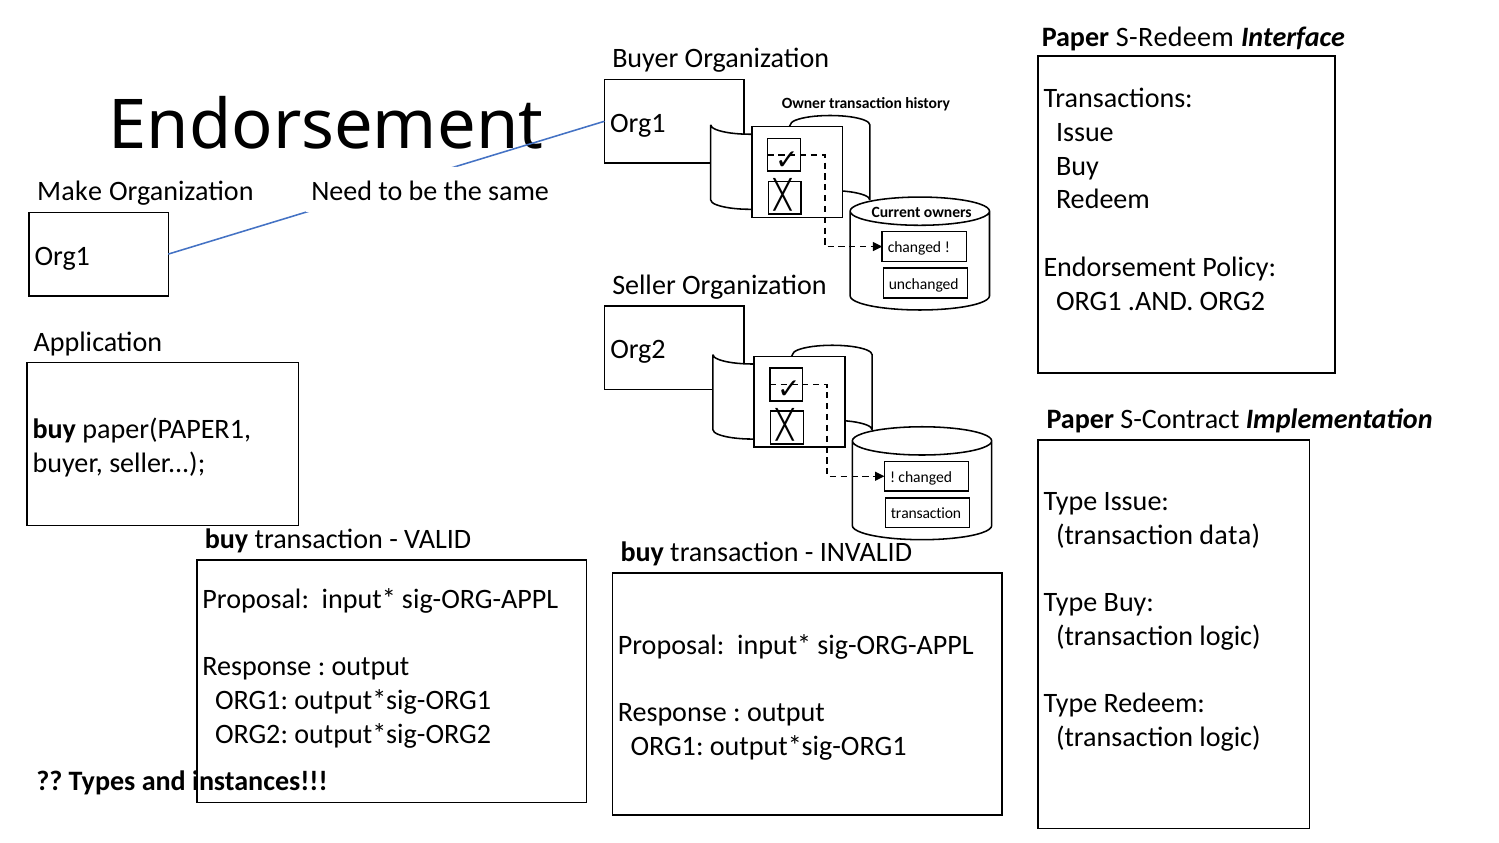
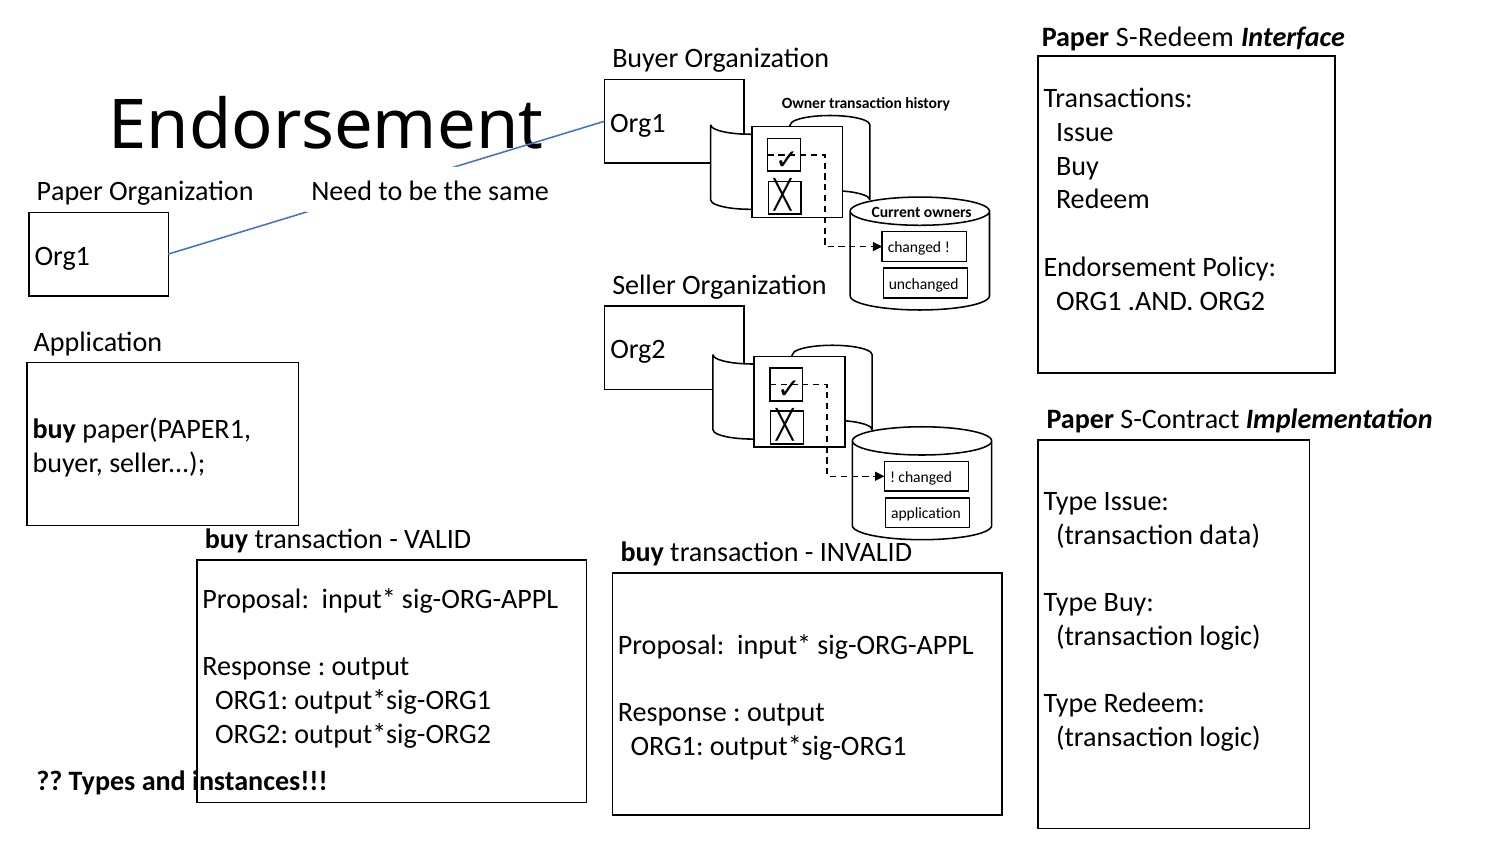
Make at (70, 191): Make -> Paper
transaction at (926, 514): transaction -> application
